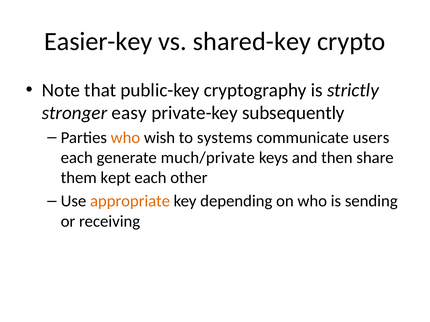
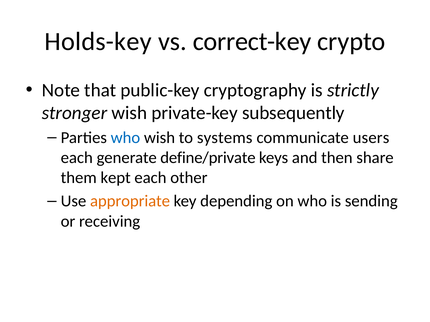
Easier-key: Easier-key -> Holds-key
shared-key: shared-key -> correct-key
stronger easy: easy -> wish
who at (125, 138) colour: orange -> blue
much/private: much/private -> define/private
